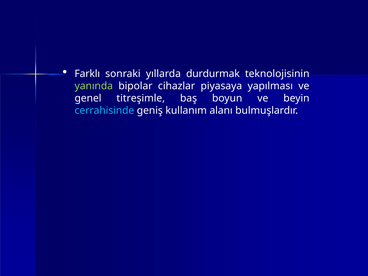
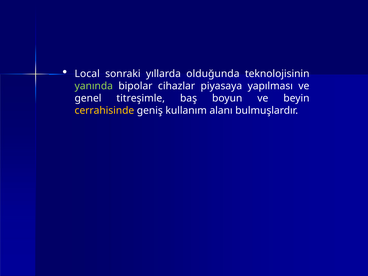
Farklı: Farklı -> Local
durdurmak: durdurmak -> olduğunda
cerrahisinde colour: light blue -> yellow
